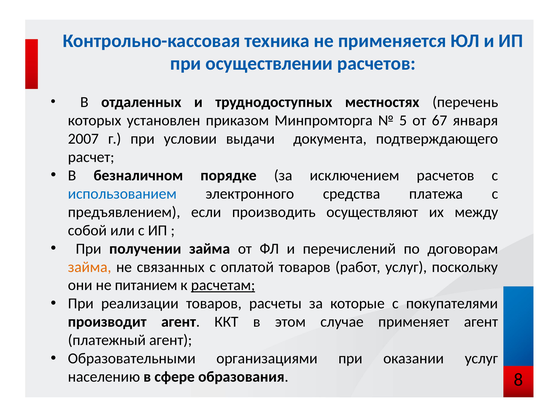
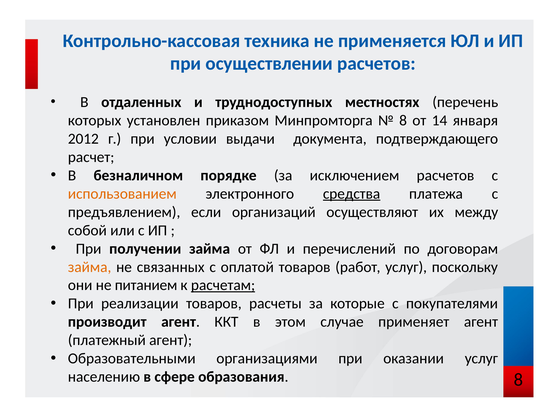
5 at (403, 120): 5 -> 8
67: 67 -> 14
2007: 2007 -> 2012
использованием colour: blue -> orange
средства underline: none -> present
производить: производить -> организаций
